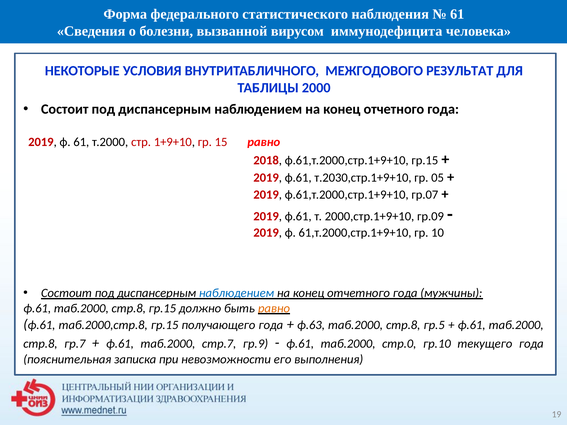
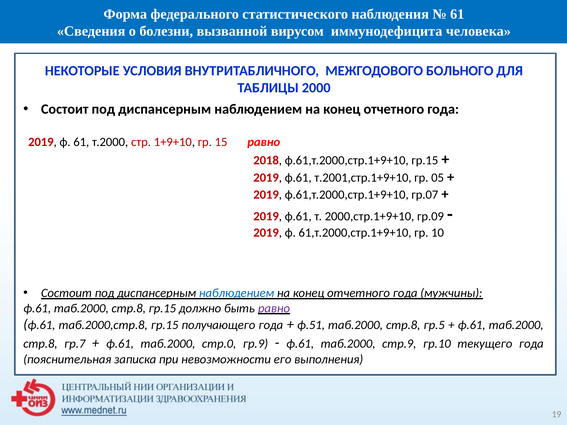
РЕЗУЛЬТАТ: РЕЗУЛЬТАТ -> БОЛЬНОГО
т.2030,стр.1+9+10: т.2030,стр.1+9+10 -> т.2001,стр.1+9+10
равно at (274, 308) colour: orange -> purple
ф.63: ф.63 -> ф.51
стр.7: стр.7 -> стр.0
стр.0: стр.0 -> стр.9
